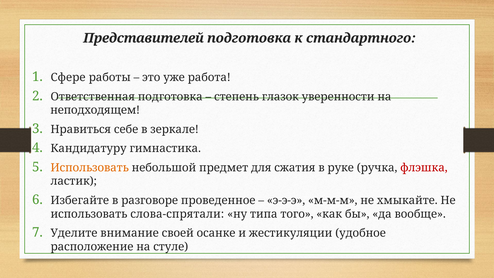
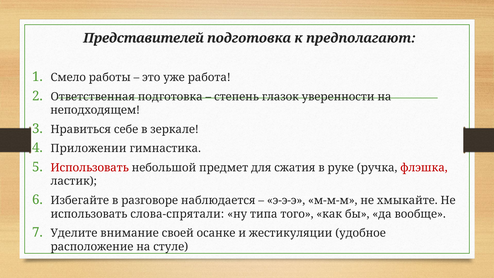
стандартного: стандартного -> предполагают
Сфере: Сфере -> Смело
Кандидатуру: Кандидатуру -> Приложении
Использовать at (90, 168) colour: orange -> red
проведенное: проведенное -> наблюдается
